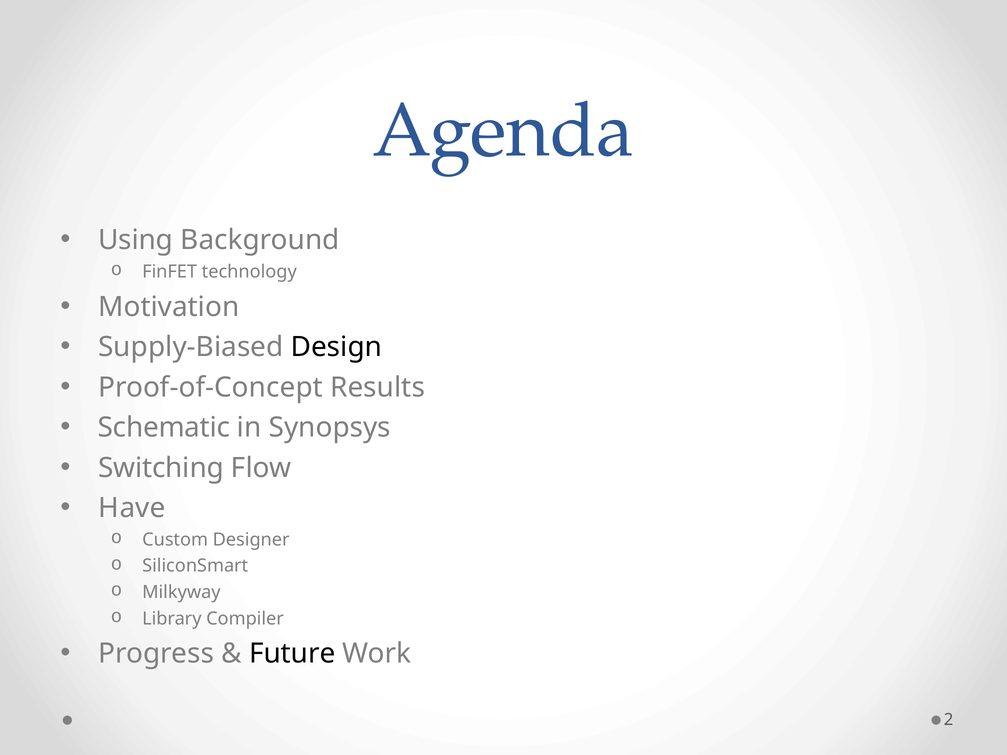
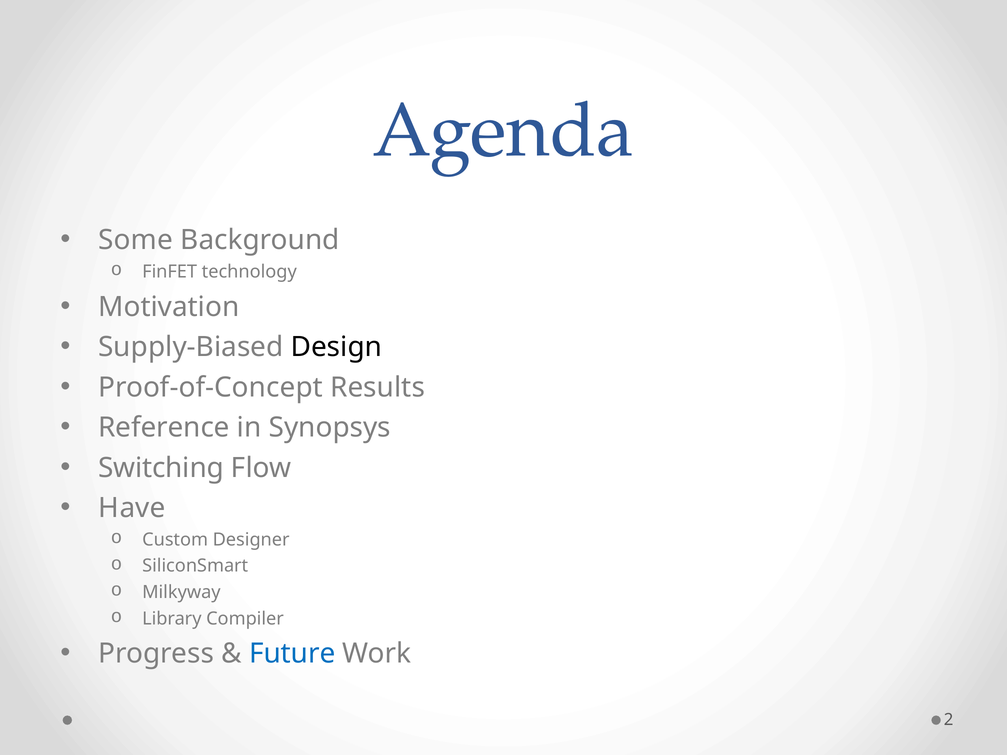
Using: Using -> Some
Schematic: Schematic -> Reference
Future colour: black -> blue
